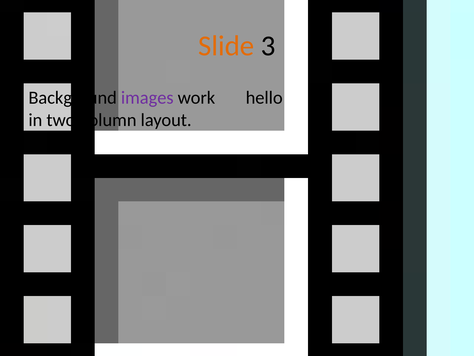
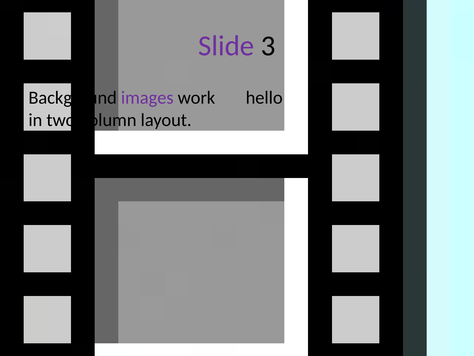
Slide colour: orange -> purple
